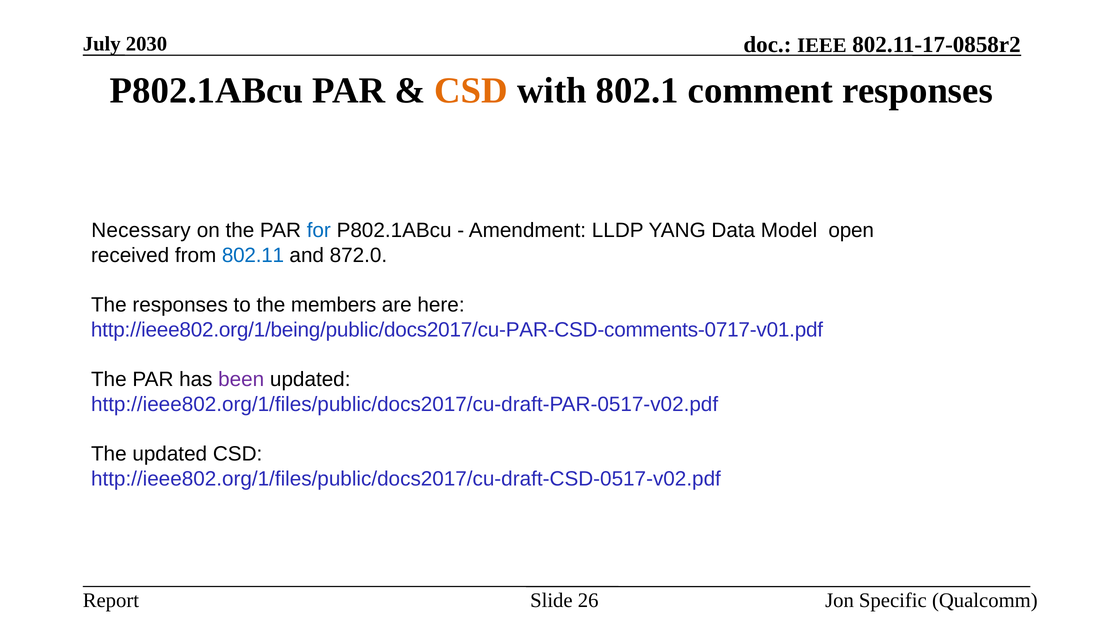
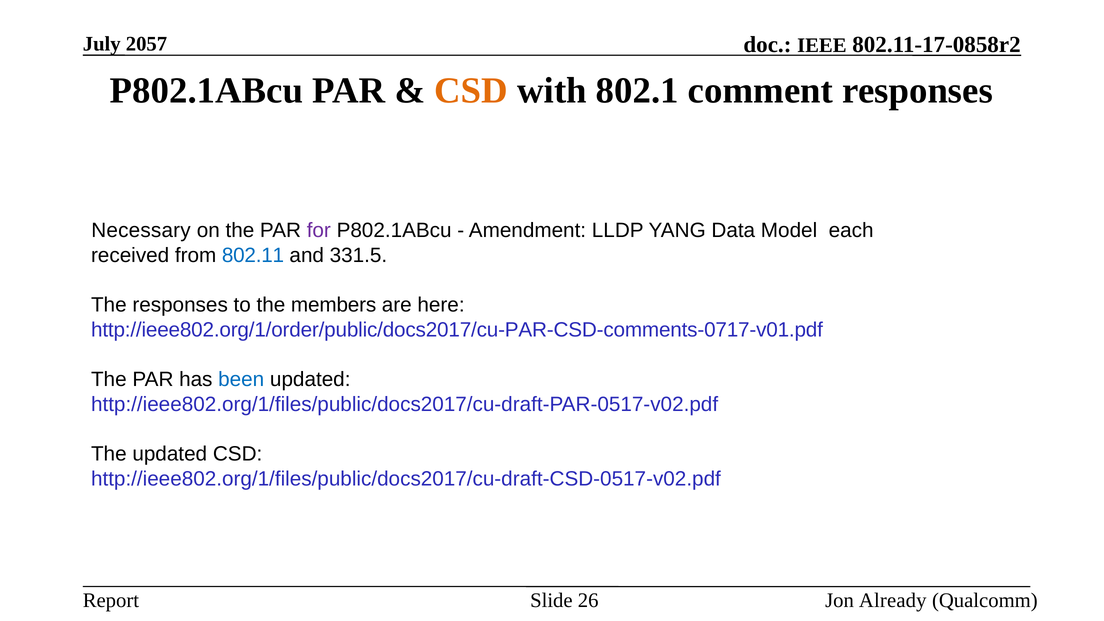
2030: 2030 -> 2057
for colour: blue -> purple
open: open -> each
872.0: 872.0 -> 331.5
http://ieee802.org/1/being/public/docs2017/cu-PAR-CSD-comments-0717-v01.pdf: http://ieee802.org/1/being/public/docs2017/cu-PAR-CSD-comments-0717-v01.pdf -> http://ieee802.org/1/order/public/docs2017/cu-PAR-CSD-comments-0717-v01.pdf
been colour: purple -> blue
Specific: Specific -> Already
